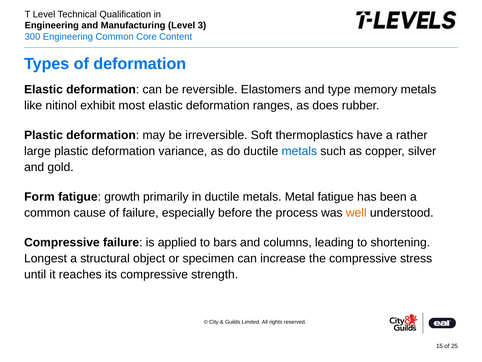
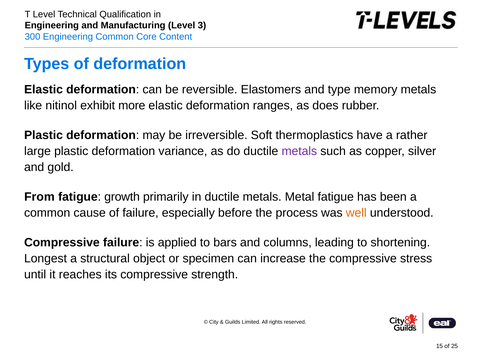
most: most -> more
metals at (299, 151) colour: blue -> purple
Form: Form -> From
